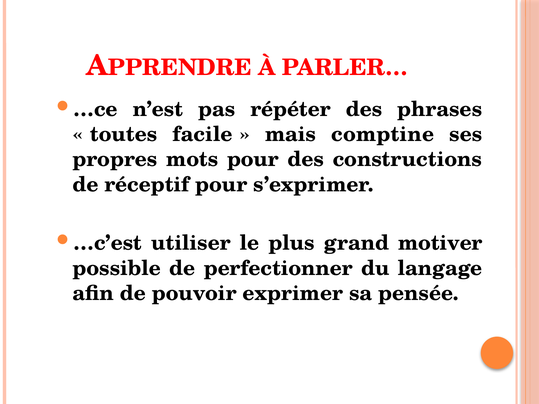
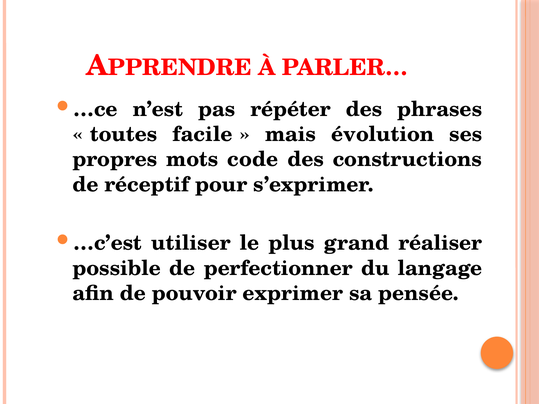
comptine: comptine -> évolution
mots pour: pour -> code
motiver: motiver -> réaliser
